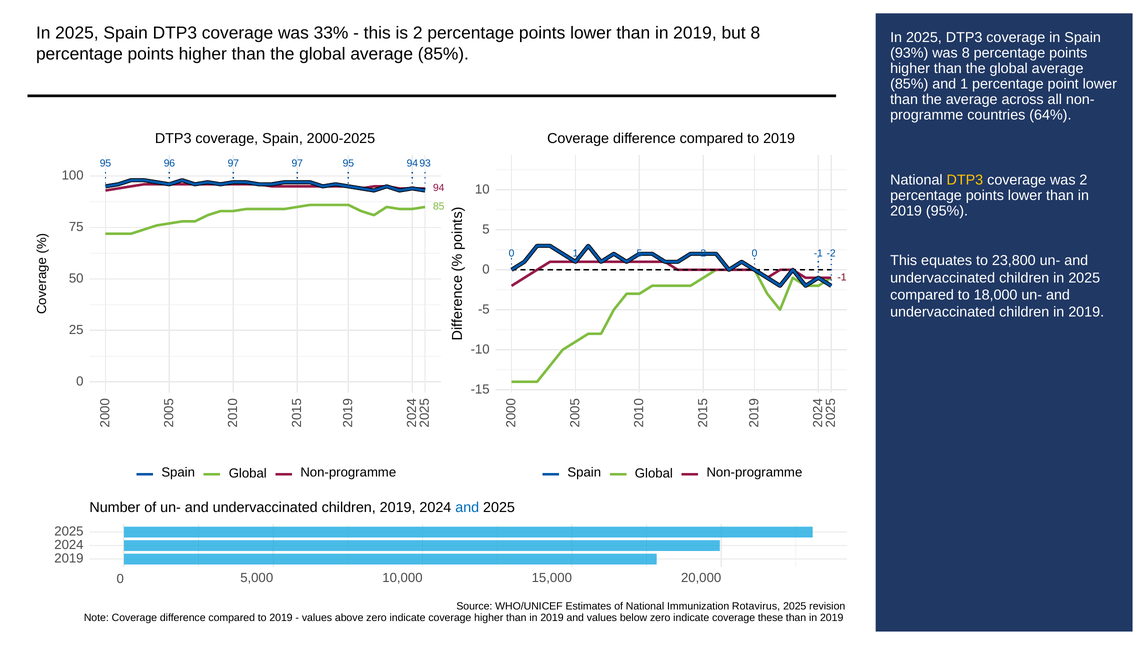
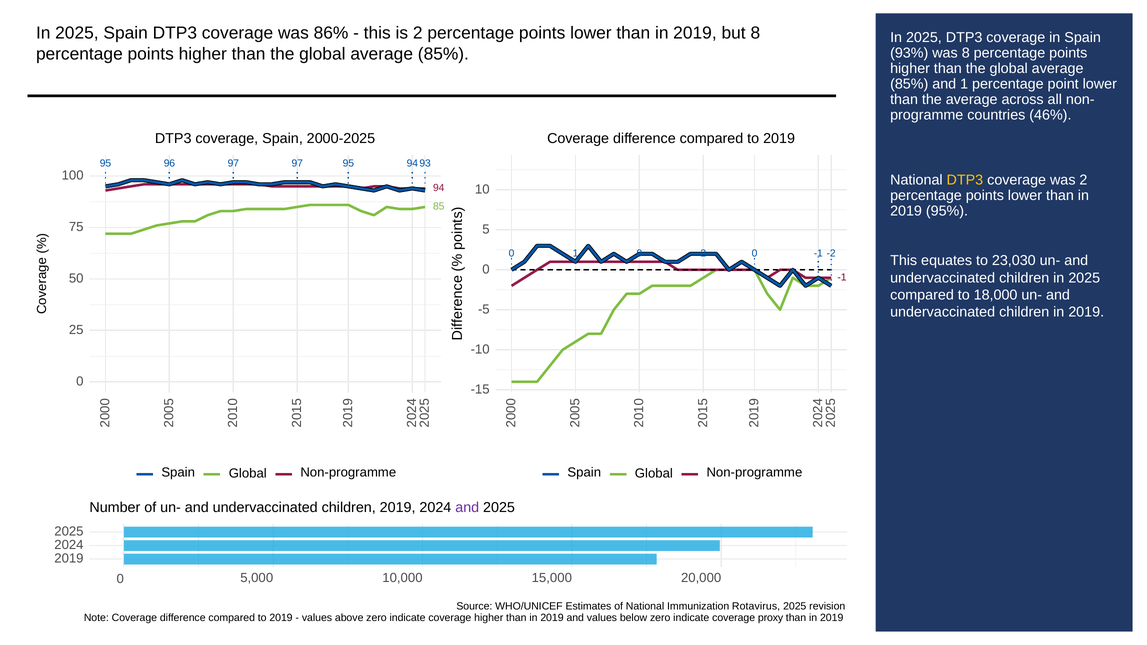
33%: 33% -> 86%
64%: 64% -> 46%
5 at (639, 254): 5 -> 9
23,800: 23,800 -> 23,030
and at (467, 508) colour: blue -> purple
these: these -> proxy
